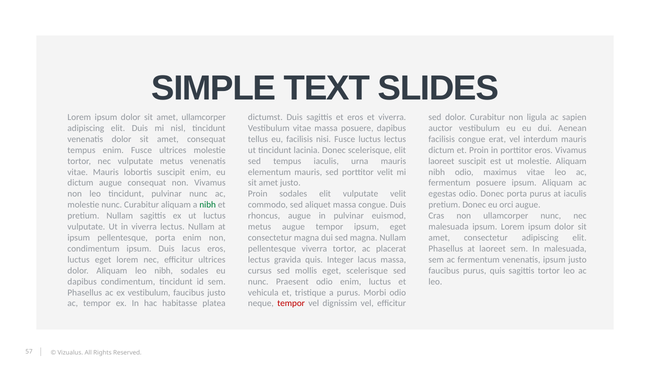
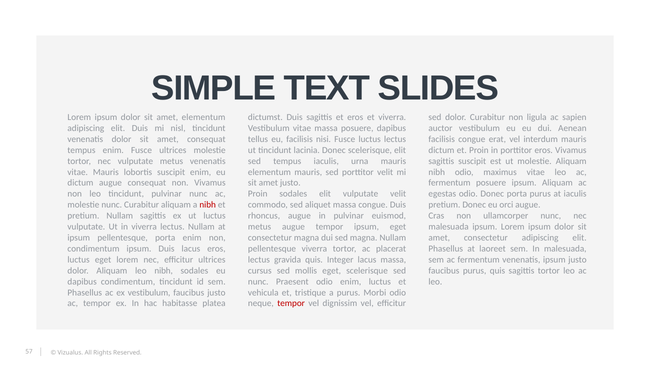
amet ullamcorper: ullamcorper -> elementum
laoreet at (441, 161): laoreet -> sagittis
nibh at (208, 205) colour: green -> red
